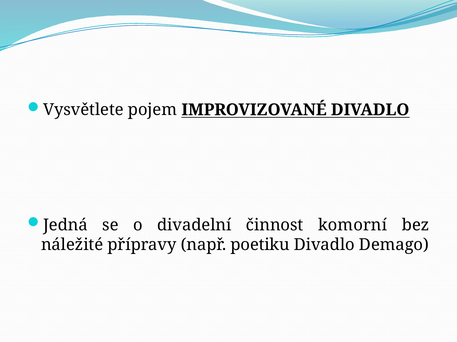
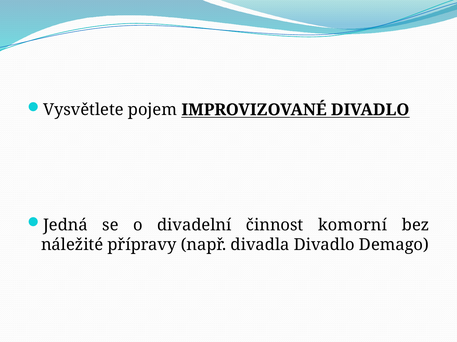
poetiku: poetiku -> divadla
